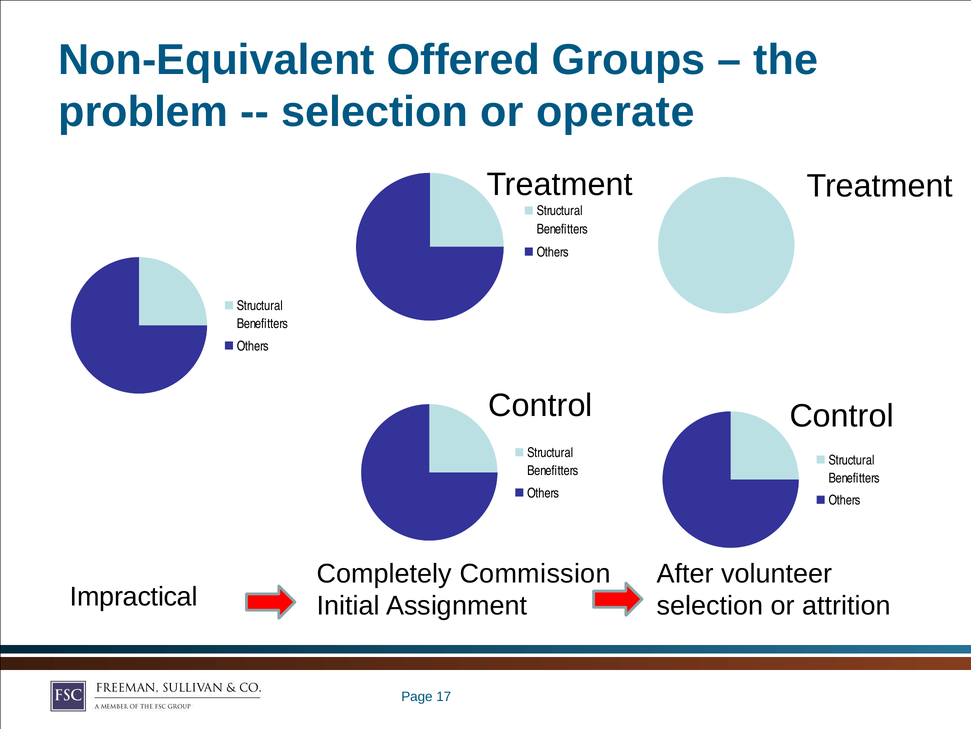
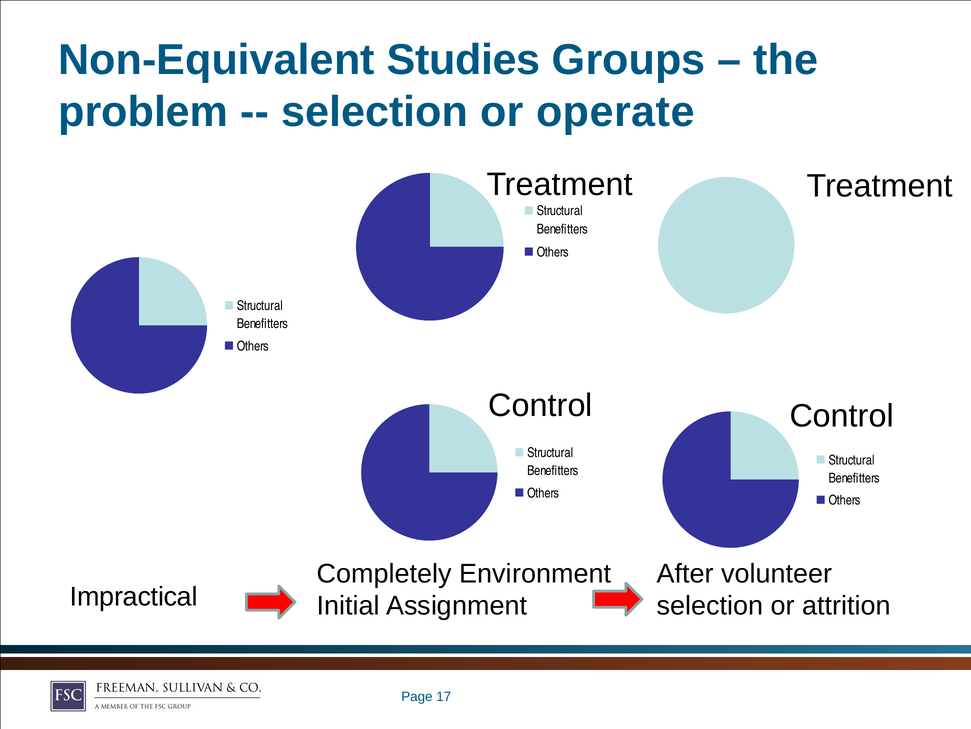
Offered: Offered -> Studies
Commission: Commission -> Environment
